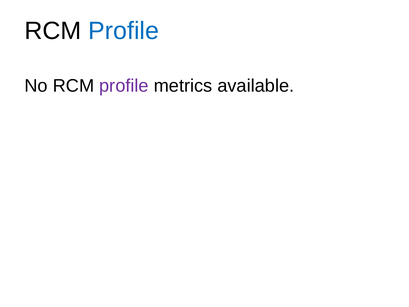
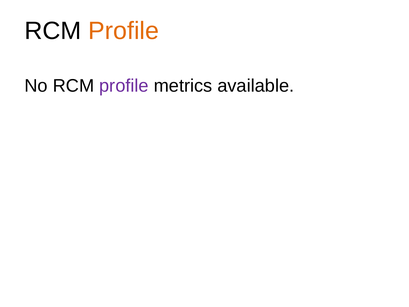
Profile at (124, 31) colour: blue -> orange
